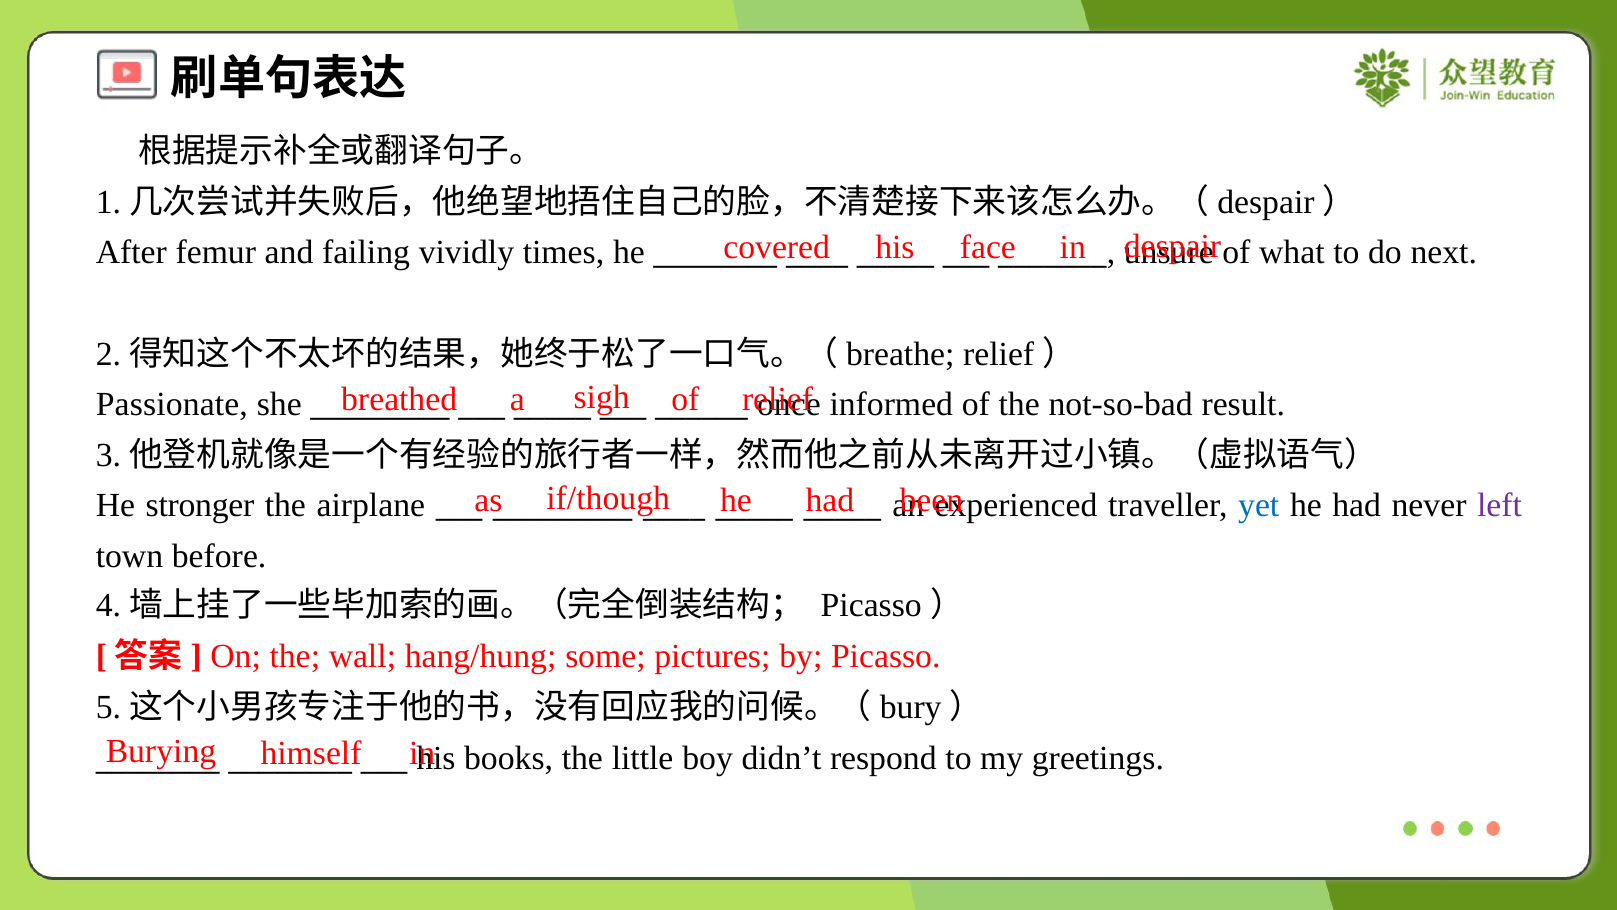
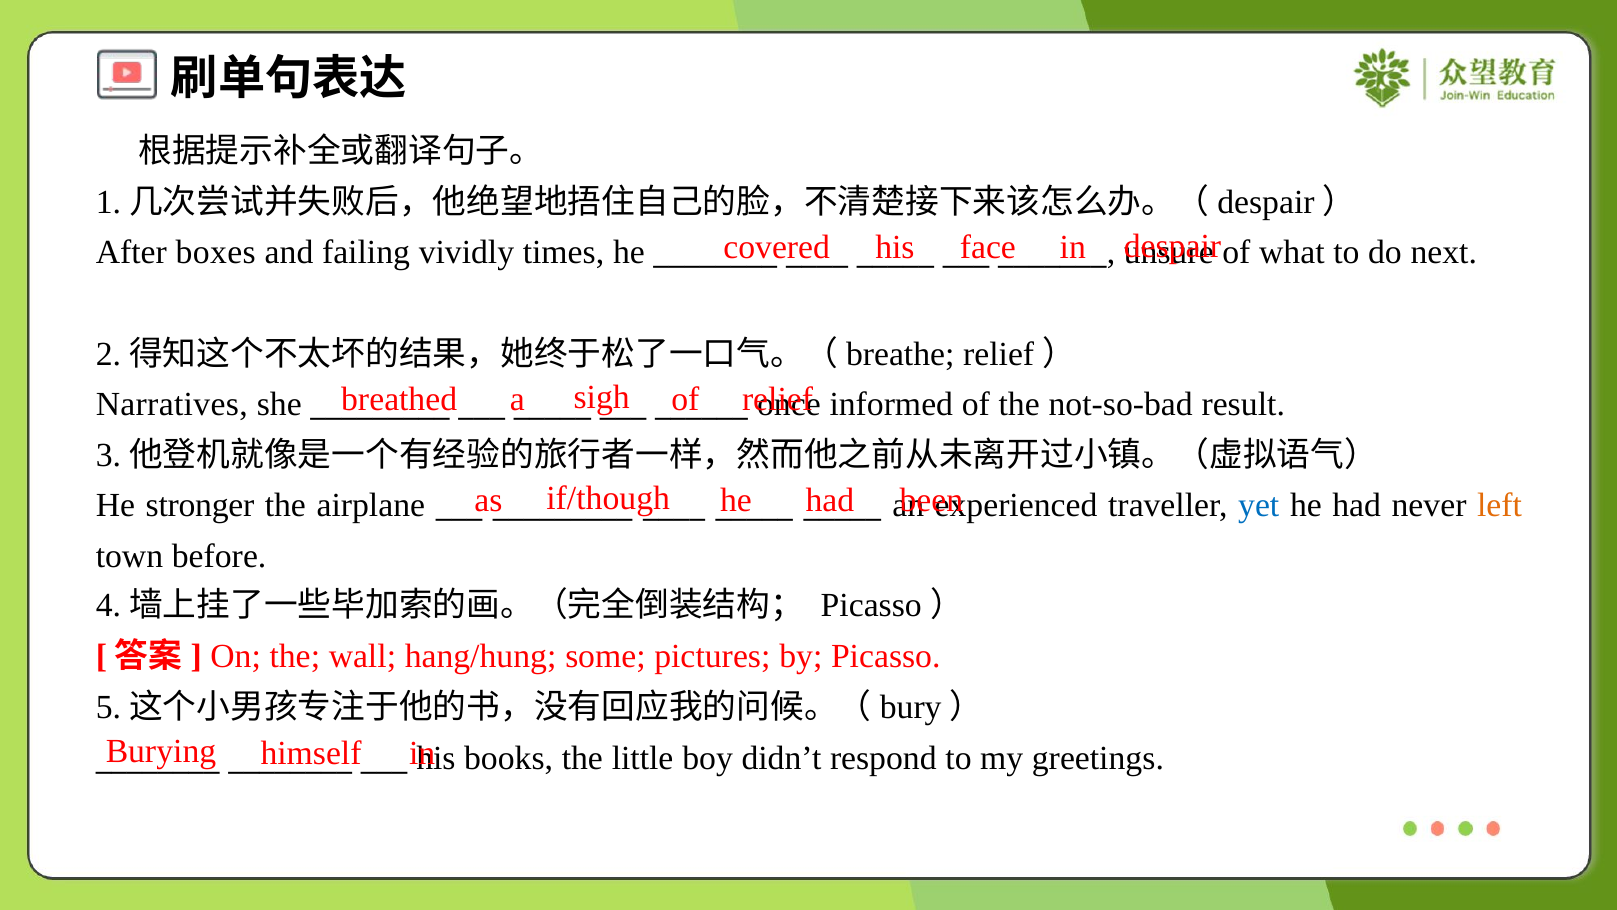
femur: femur -> boxes
Passionate: Passionate -> Narratives
left colour: purple -> orange
